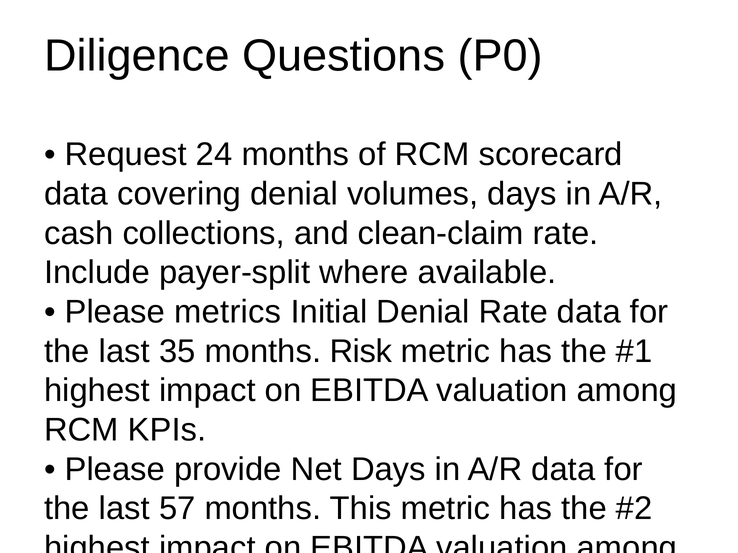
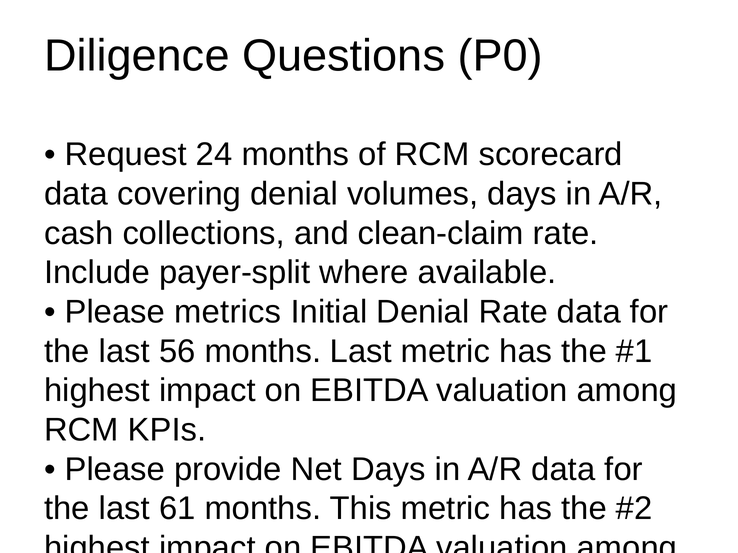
35: 35 -> 56
months Risk: Risk -> Last
57: 57 -> 61
